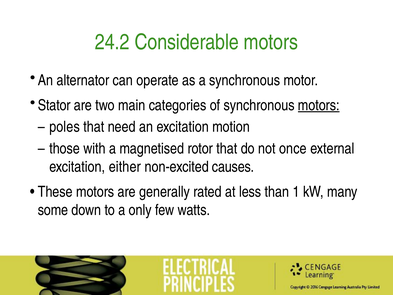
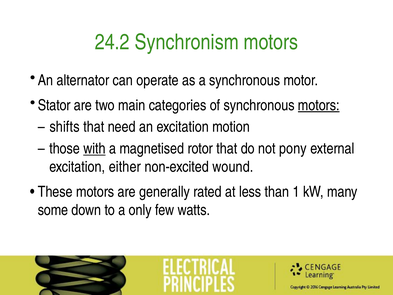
Considerable: Considerable -> Synchronism
poles: poles -> shifts
with underline: none -> present
once: once -> pony
causes: causes -> wound
